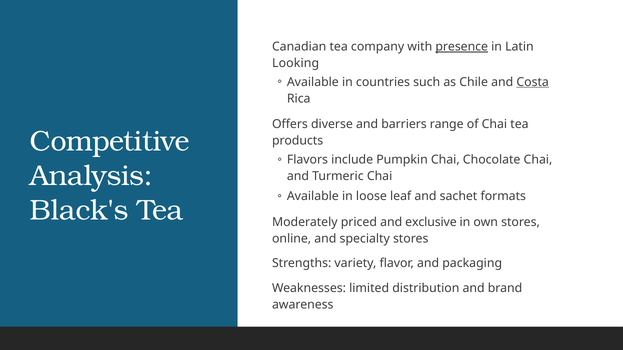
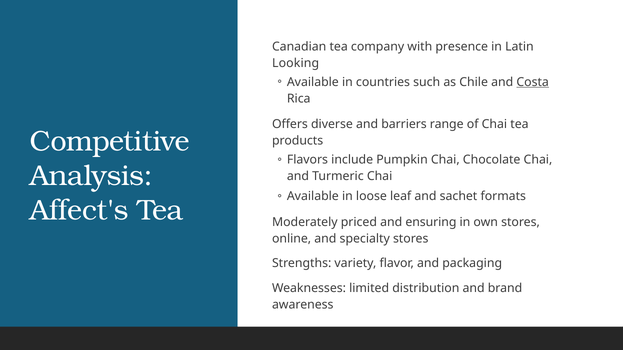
presence underline: present -> none
Black's: Black's -> Affect's
exclusive: exclusive -> ensuring
